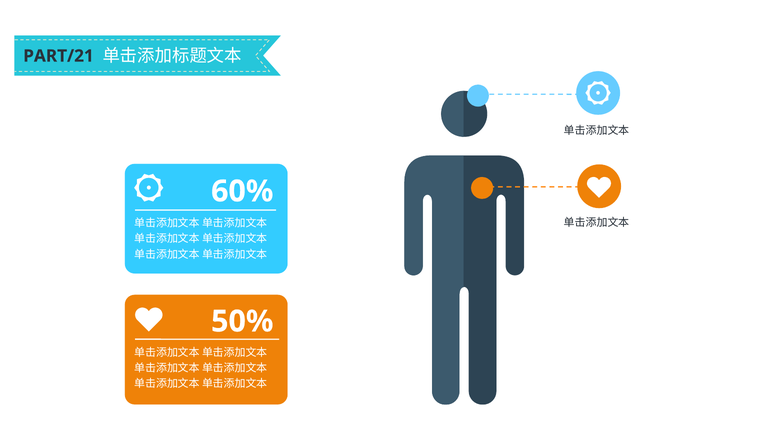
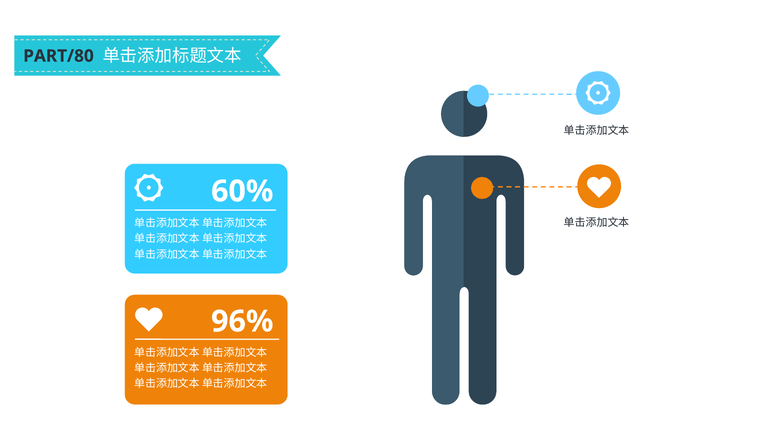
PART/21: PART/21 -> PART/80
50%: 50% -> 96%
